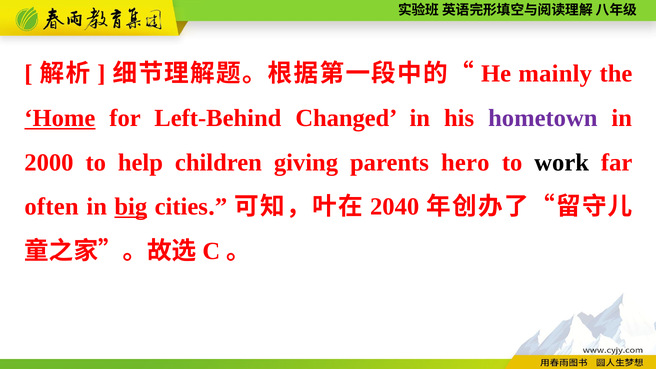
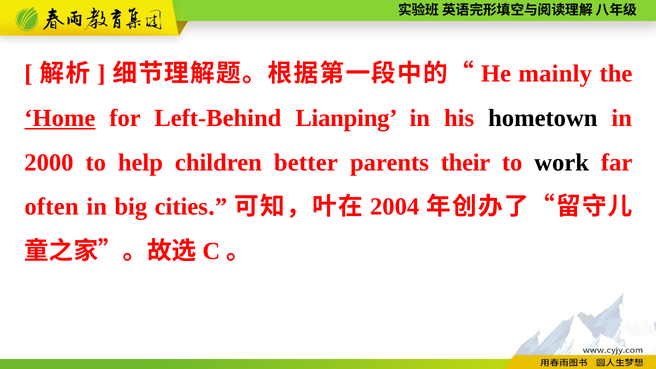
Changed: Changed -> Lianping
hometown colour: purple -> black
giving: giving -> better
hero: hero -> their
big underline: present -> none
2040: 2040 -> 2004
